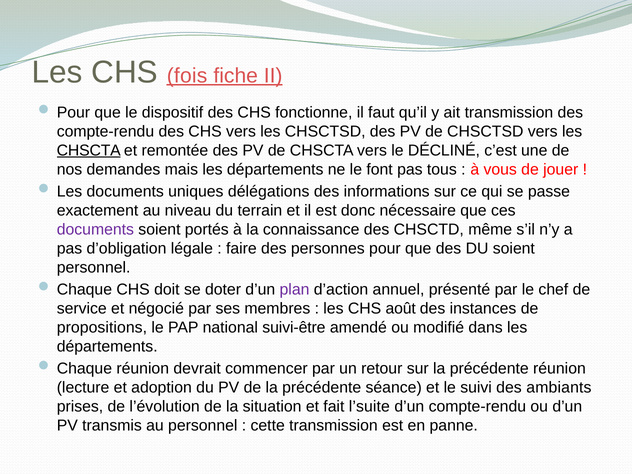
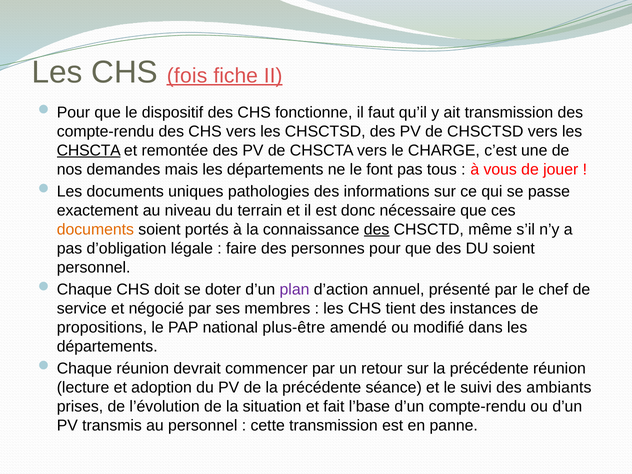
DÉCLINÉ: DÉCLINÉ -> CHARGE
délégations: délégations -> pathologies
documents at (95, 229) colour: purple -> orange
des at (377, 229) underline: none -> present
août: août -> tient
suivi-être: suivi-être -> plus-être
l’suite: l’suite -> l’base
